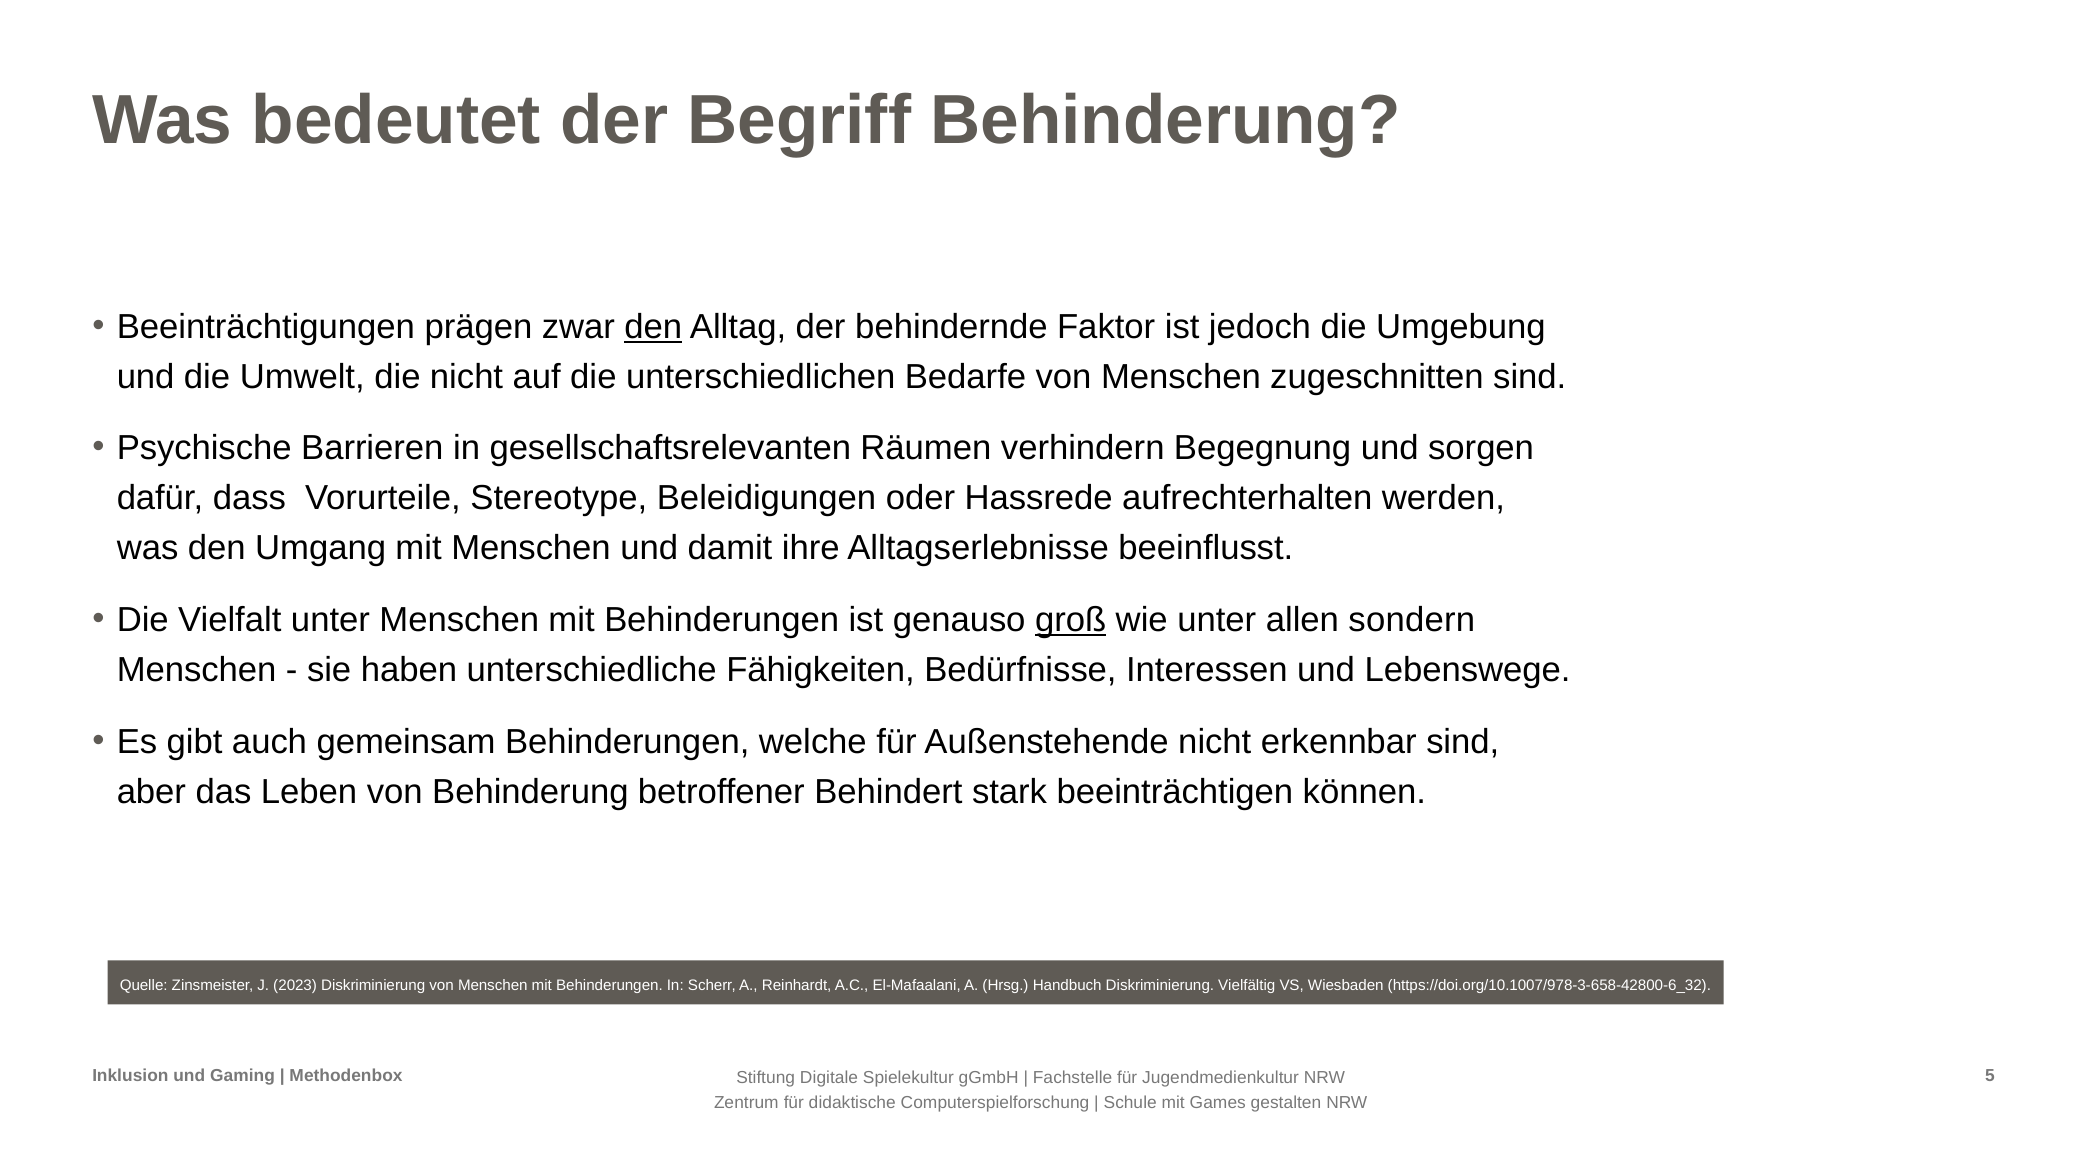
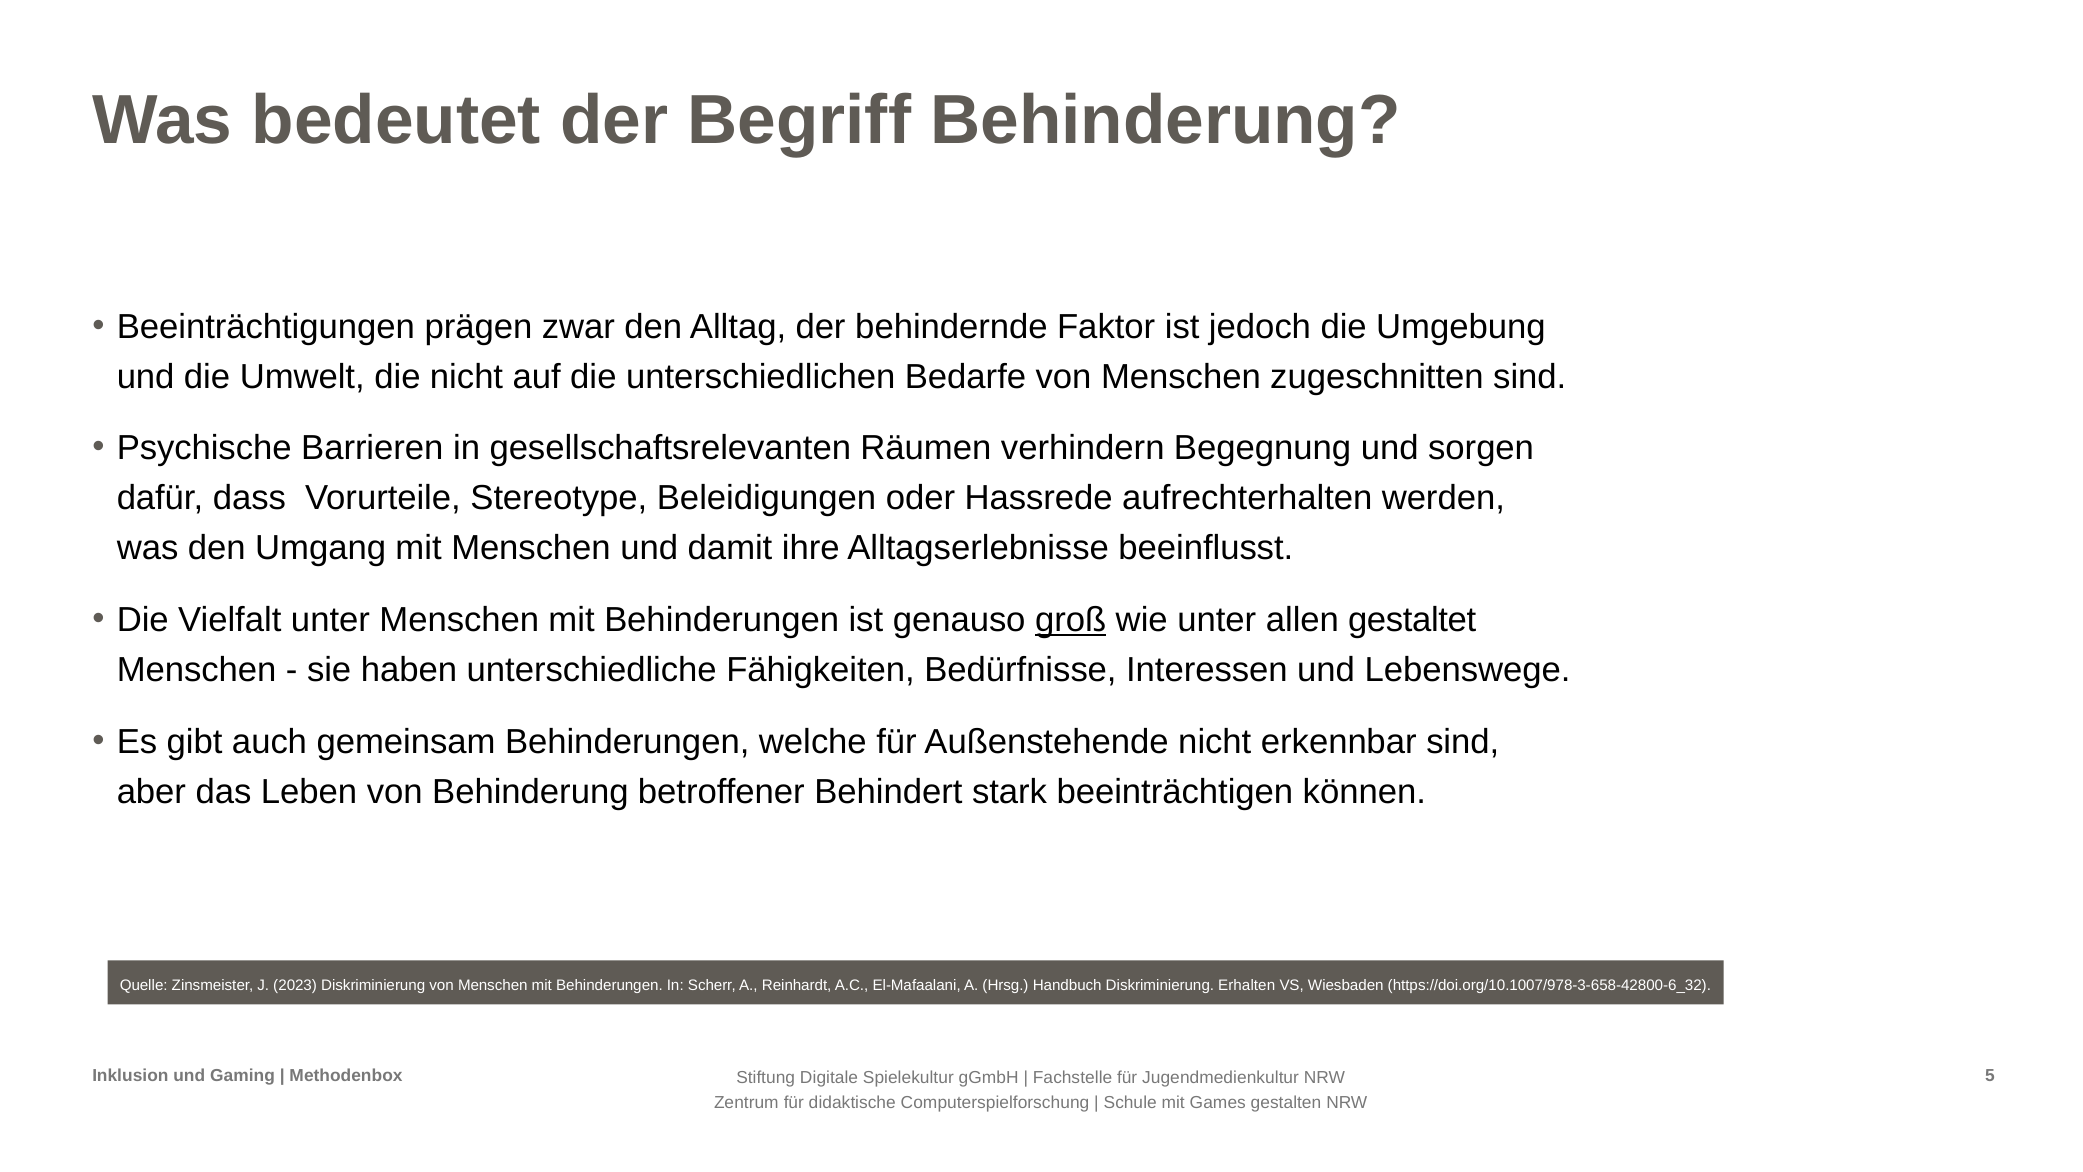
den at (653, 327) underline: present -> none
sondern: sondern -> gestaltet
Vielfältig: Vielfältig -> Erhalten
